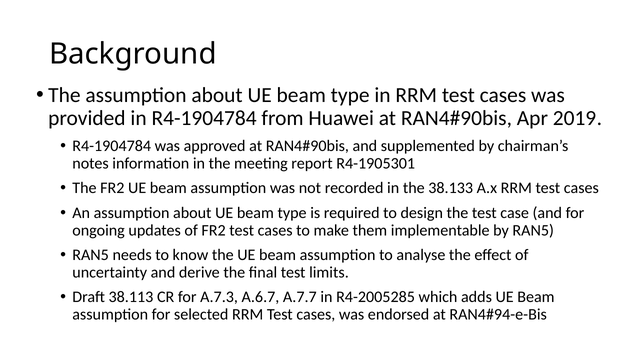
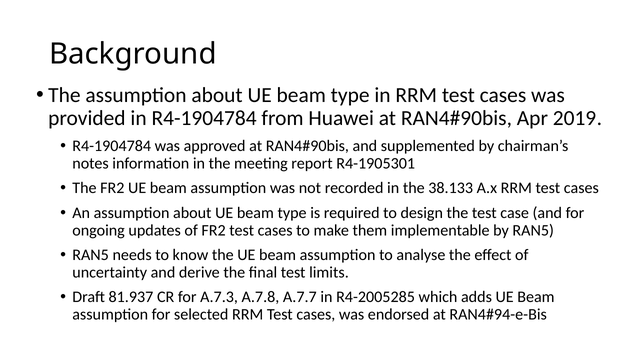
38.113: 38.113 -> 81.937
A.6.7: A.6.7 -> A.7.8
